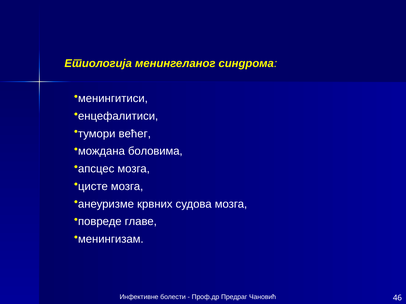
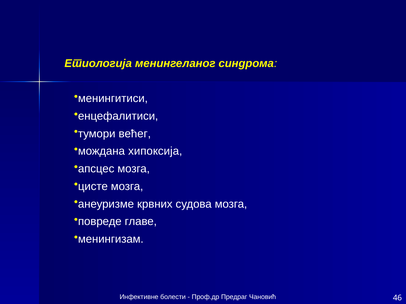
боловима: боловима -> хипоксија
